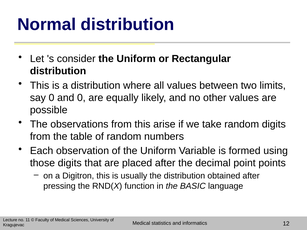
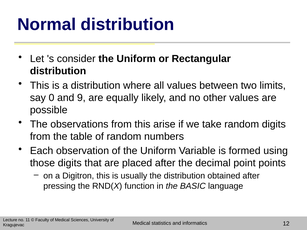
and 0: 0 -> 9
